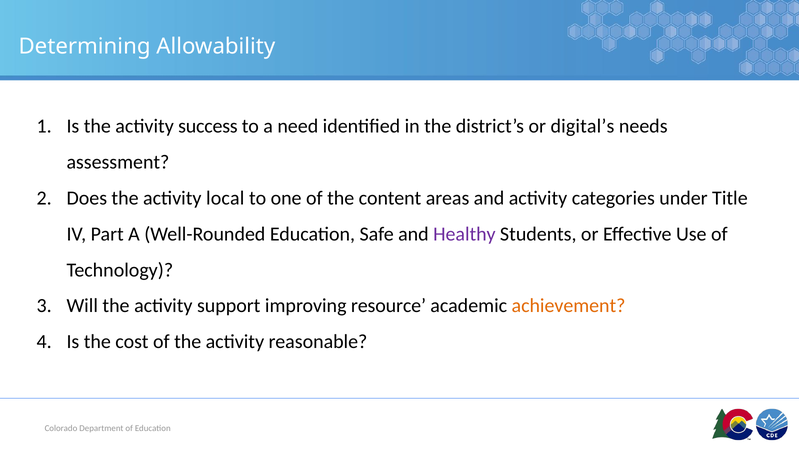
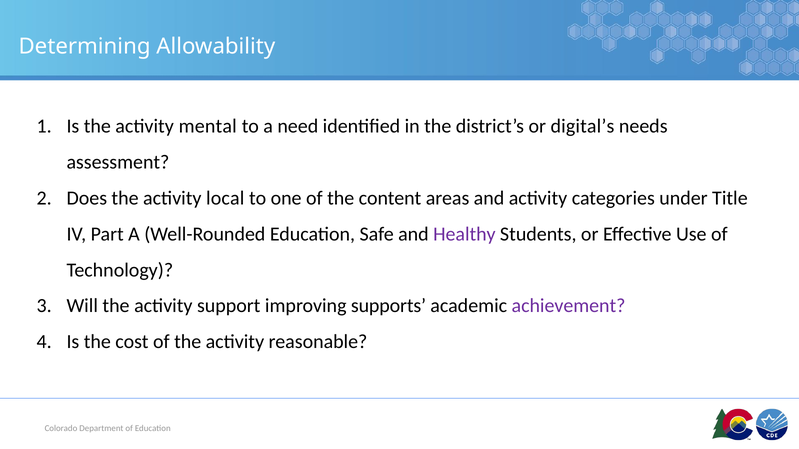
success: success -> mental
resource: resource -> supports
achievement colour: orange -> purple
